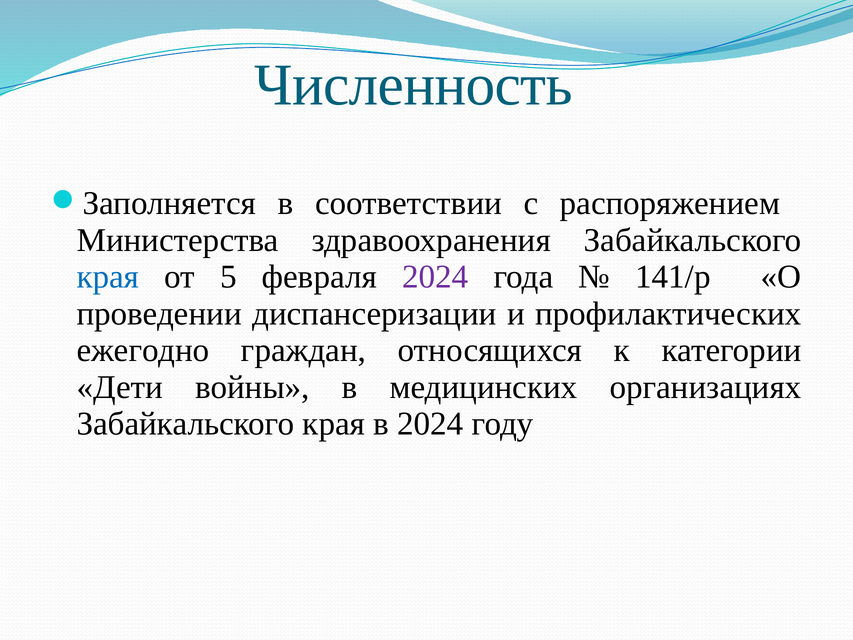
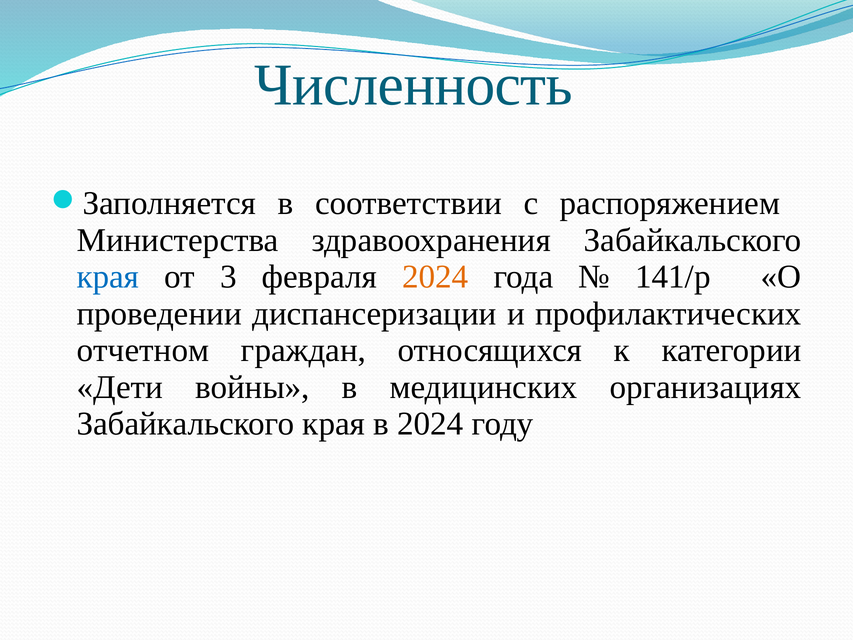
5: 5 -> 3
2024 at (435, 277) colour: purple -> orange
ежегодно: ежегодно -> отчетном
